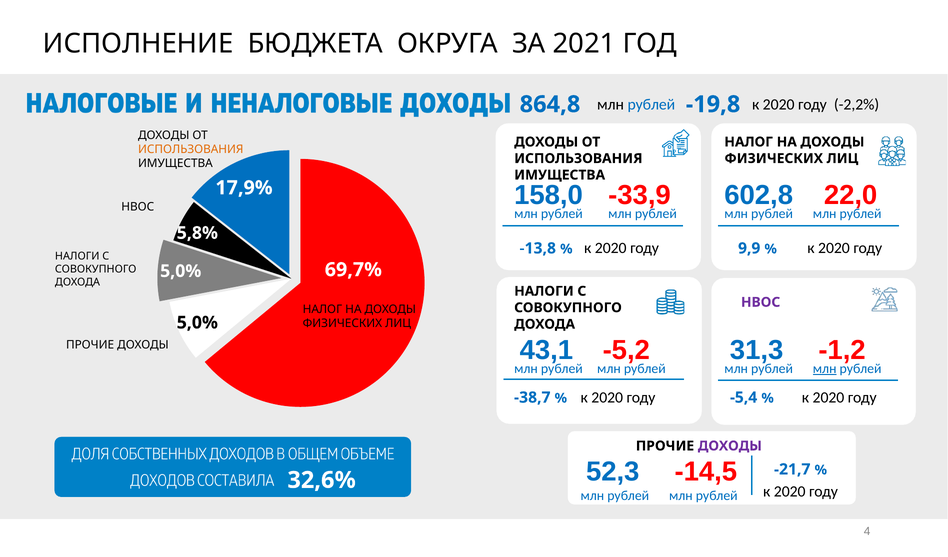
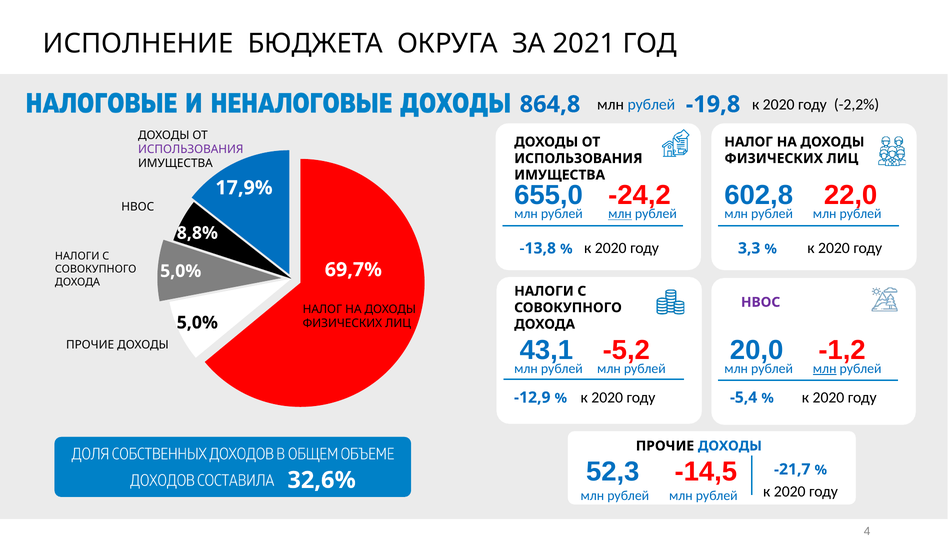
ИСПОЛЬЗОВАНИЯ at (191, 149) colour: orange -> purple
158,0: 158,0 -> 655,0
-33,9: -33,9 -> -24,2
млн at (620, 214) underline: none -> present
5,8%: 5,8% -> 8,8%
9,9: 9,9 -> 3,3
31,3: 31,3 -> 20,0
-38,7: -38,7 -> -12,9
ДОХОДЫ at (730, 446) colour: purple -> blue
